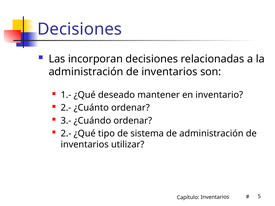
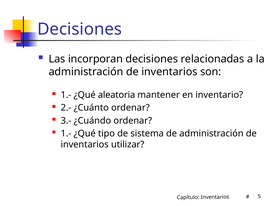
deseado: deseado -> aleatoria
2.- at (66, 134): 2.- -> 1.-
